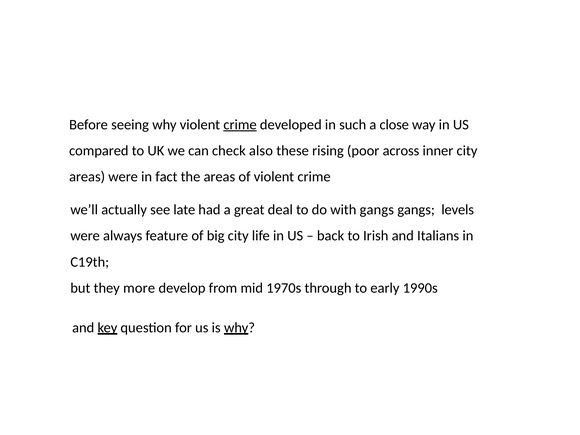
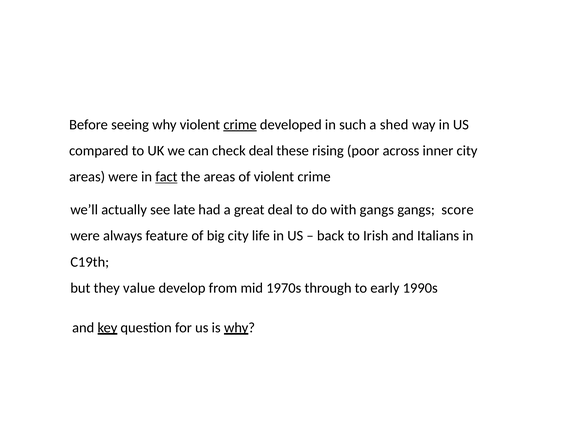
close: close -> shed
check also: also -> deal
fact underline: none -> present
levels: levels -> score
more: more -> value
